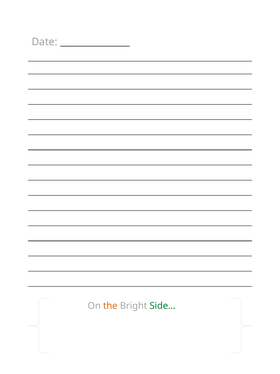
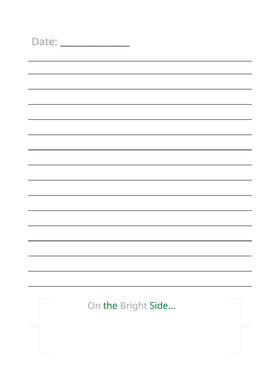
the colour: orange -> green
